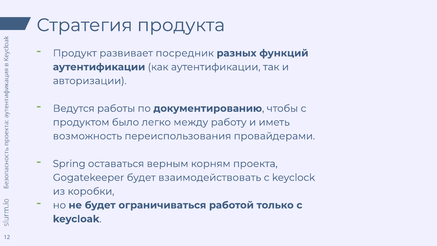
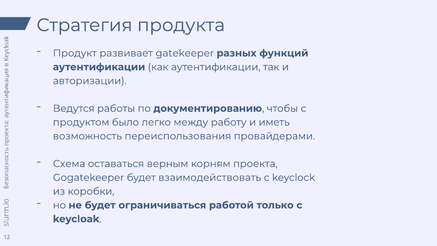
посредник: посредник -> gatekeeper
Spring: Spring -> Схема
